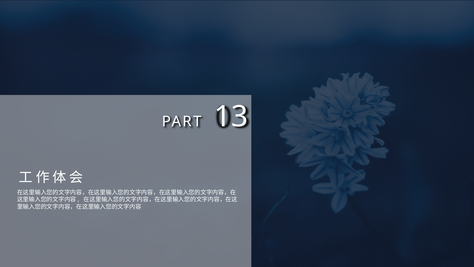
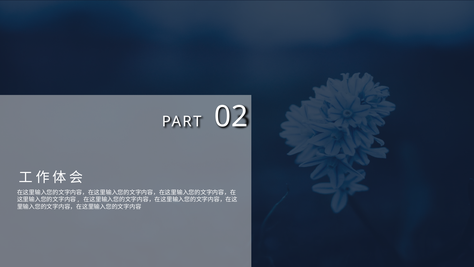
13: 13 -> 02
